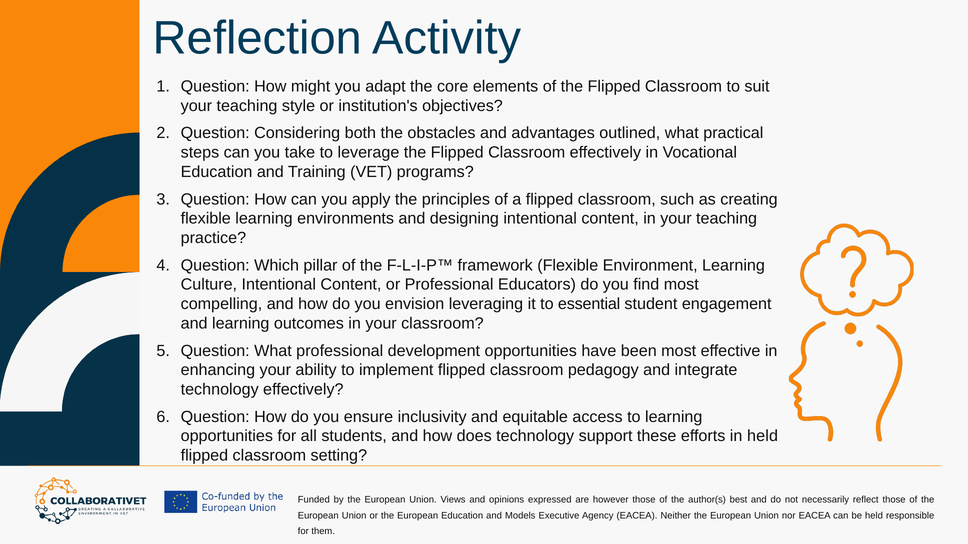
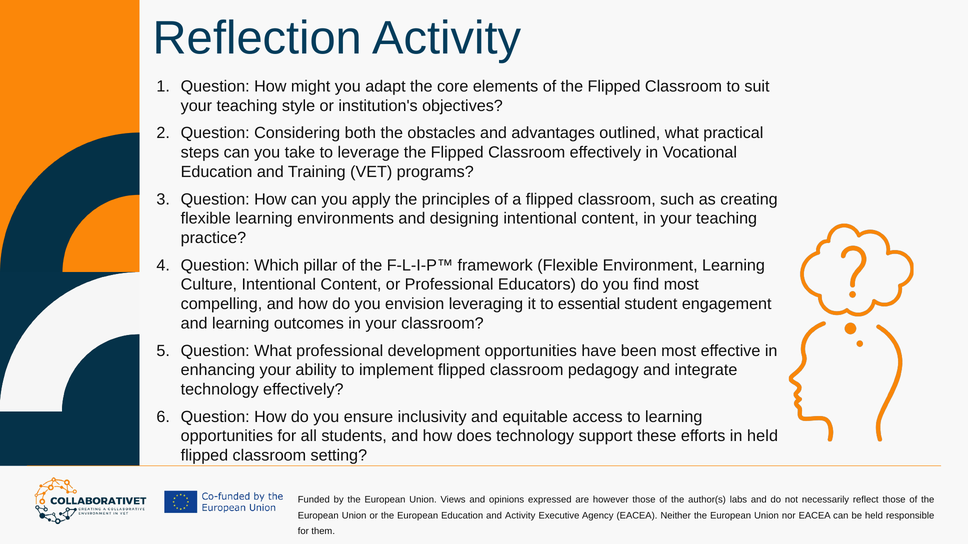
best: best -> labs
and Models: Models -> Activity
